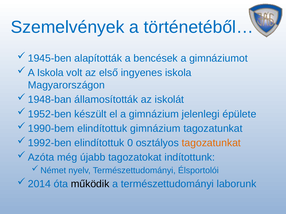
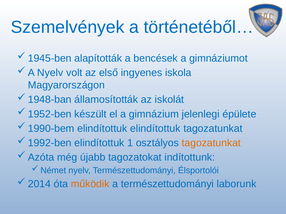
Iskola at (50, 73): Iskola -> Nyelv
elindítottuk gimnázium: gimnázium -> elindítottuk
0: 0 -> 1
működik colour: black -> orange
